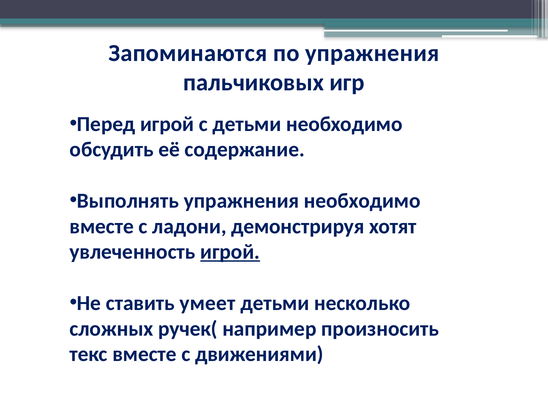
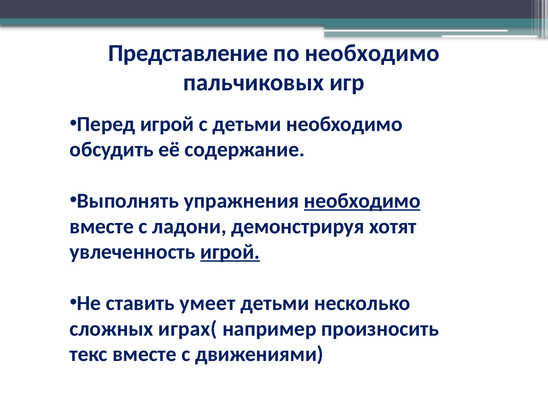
Запоминаются: Запоминаются -> Представление
по упражнения: упражнения -> необходимо
необходимо at (362, 201) underline: none -> present
ручек(: ручек( -> играх(
